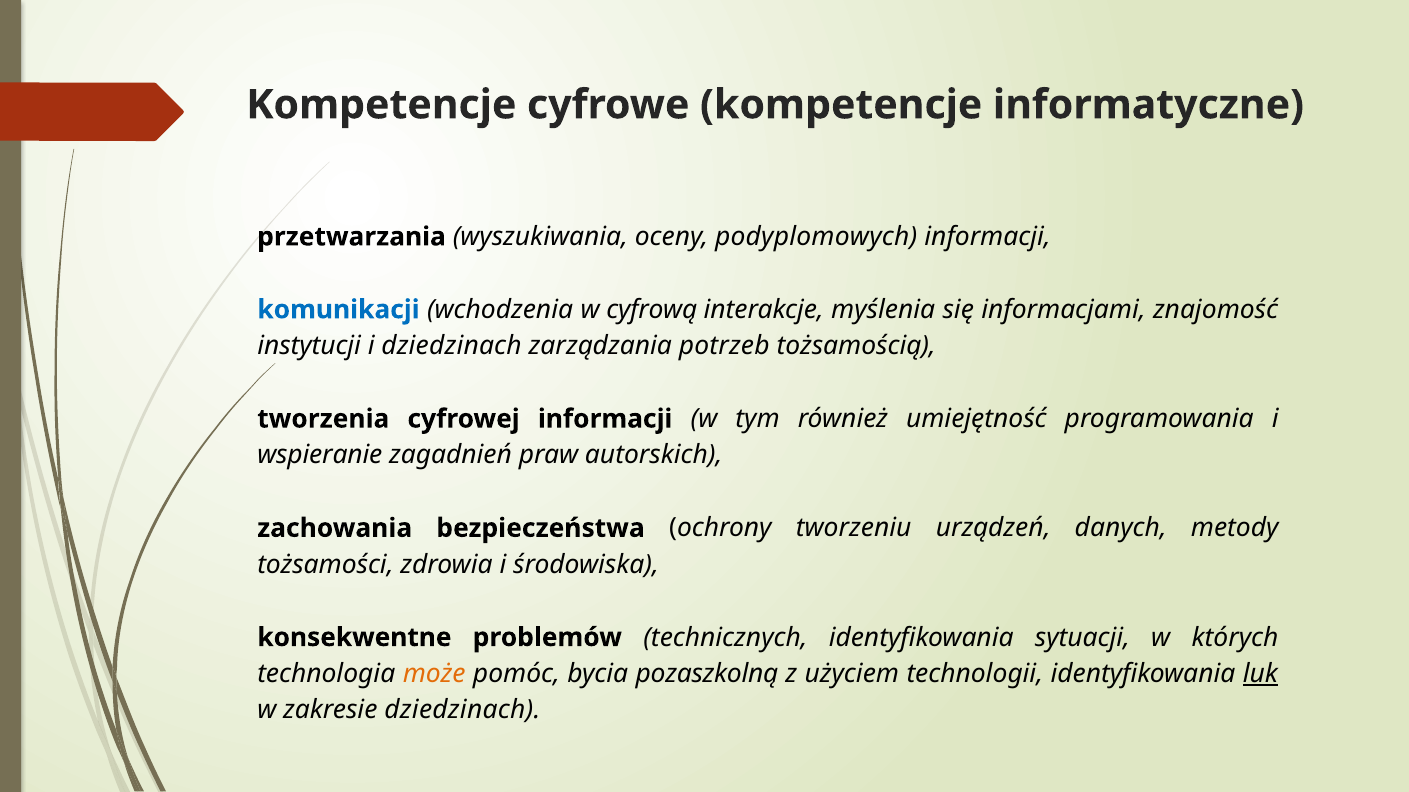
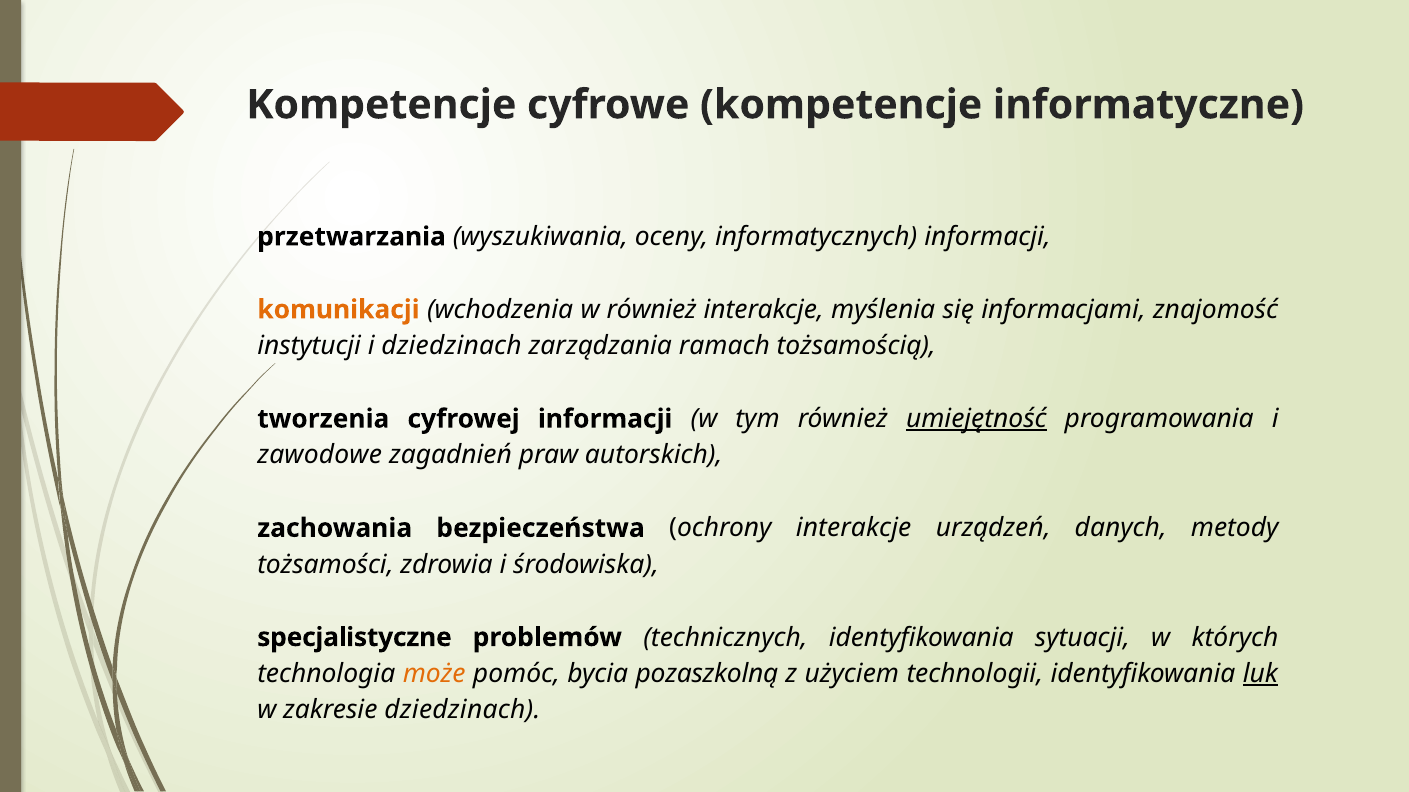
podyplomowych: podyplomowych -> informatycznych
komunikacji colour: blue -> orange
w cyfrową: cyfrową -> również
potrzeb: potrzeb -> ramach
umiejętność underline: none -> present
wspieranie: wspieranie -> zawodowe
ochrony tworzeniu: tworzeniu -> interakcje
konsekwentne: konsekwentne -> specjalistyczne
